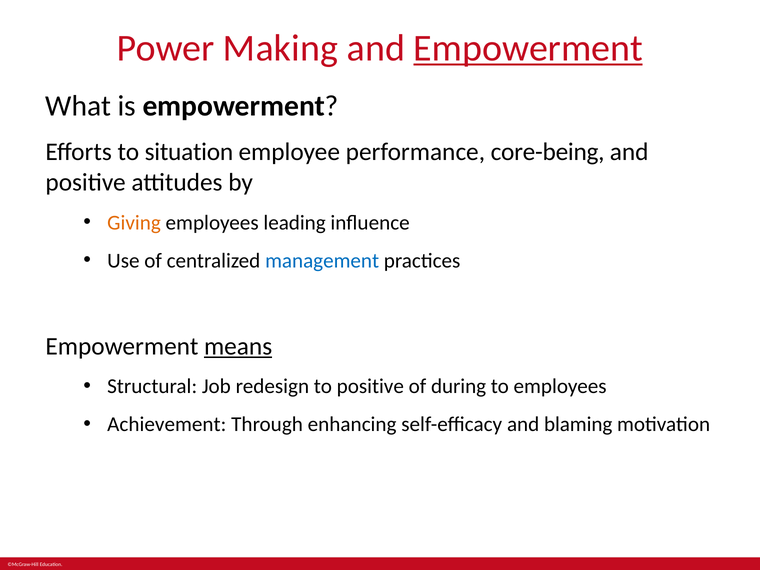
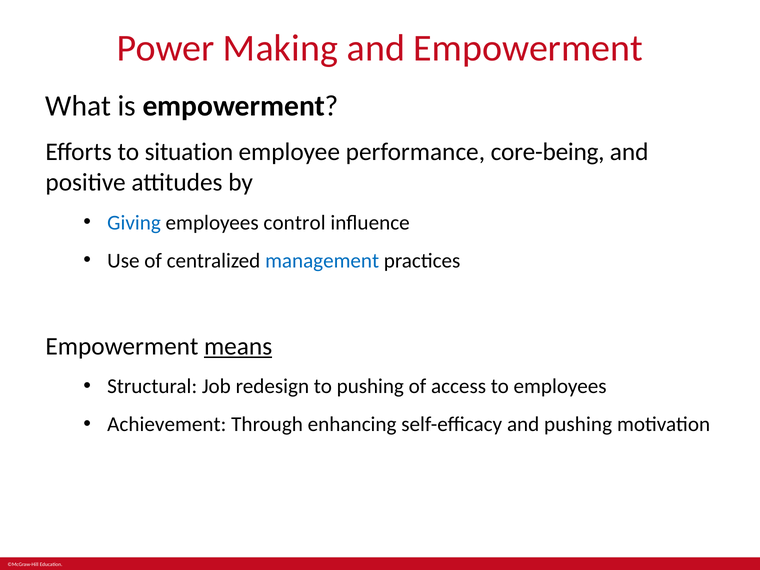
Empowerment at (528, 48) underline: present -> none
Giving colour: orange -> blue
leading: leading -> control
to positive: positive -> pushing
during: during -> access
and blaming: blaming -> pushing
